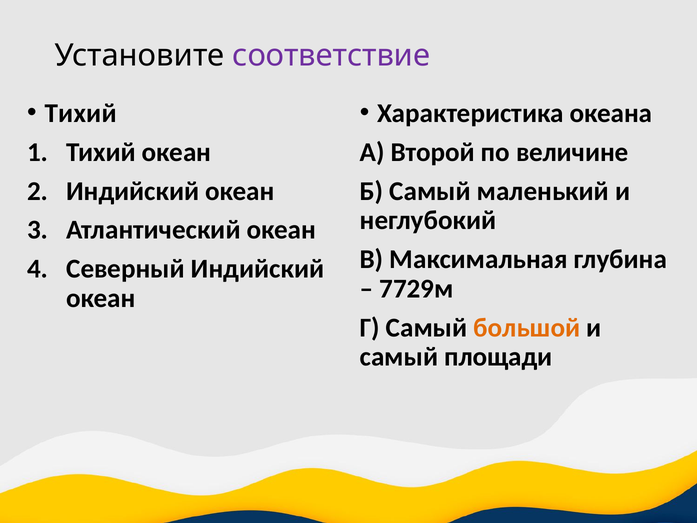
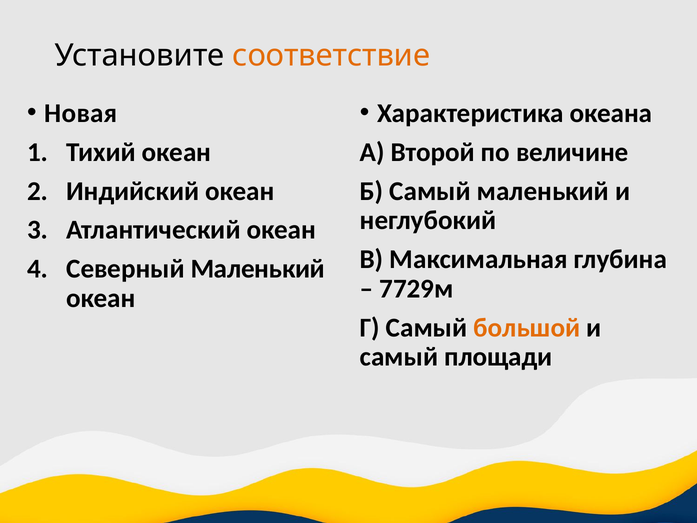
соответствие colour: purple -> orange
Тихий at (81, 113): Тихий -> Новая
Северный Индийский: Индийский -> Маленький
